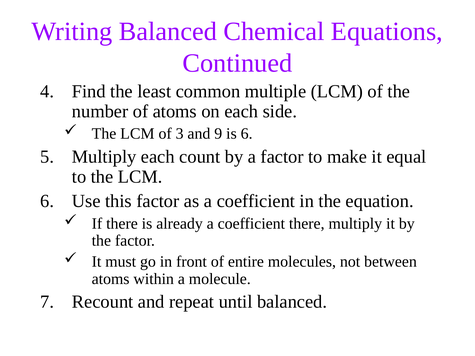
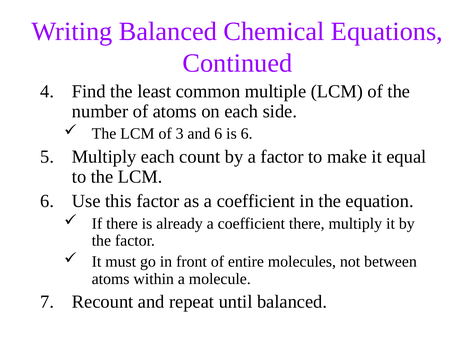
and 9: 9 -> 6
